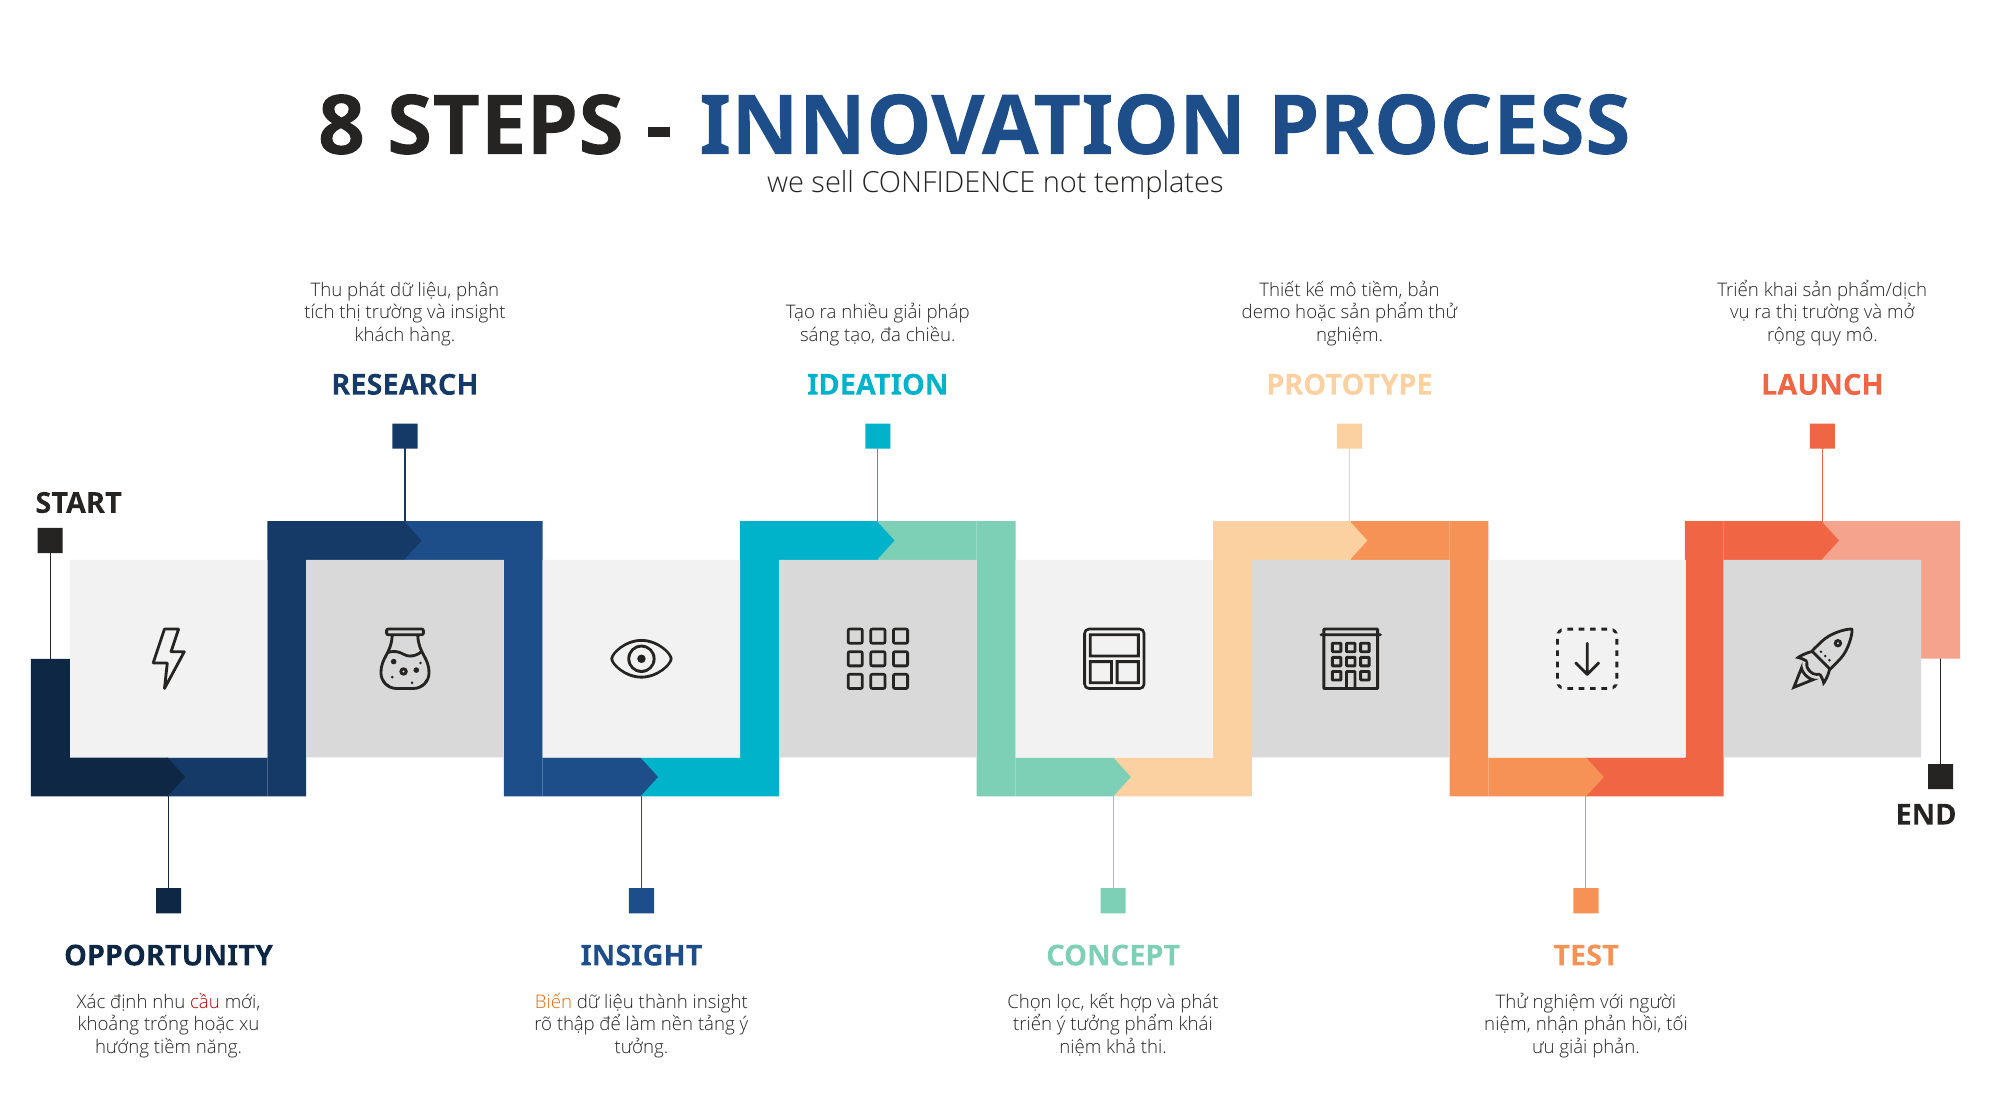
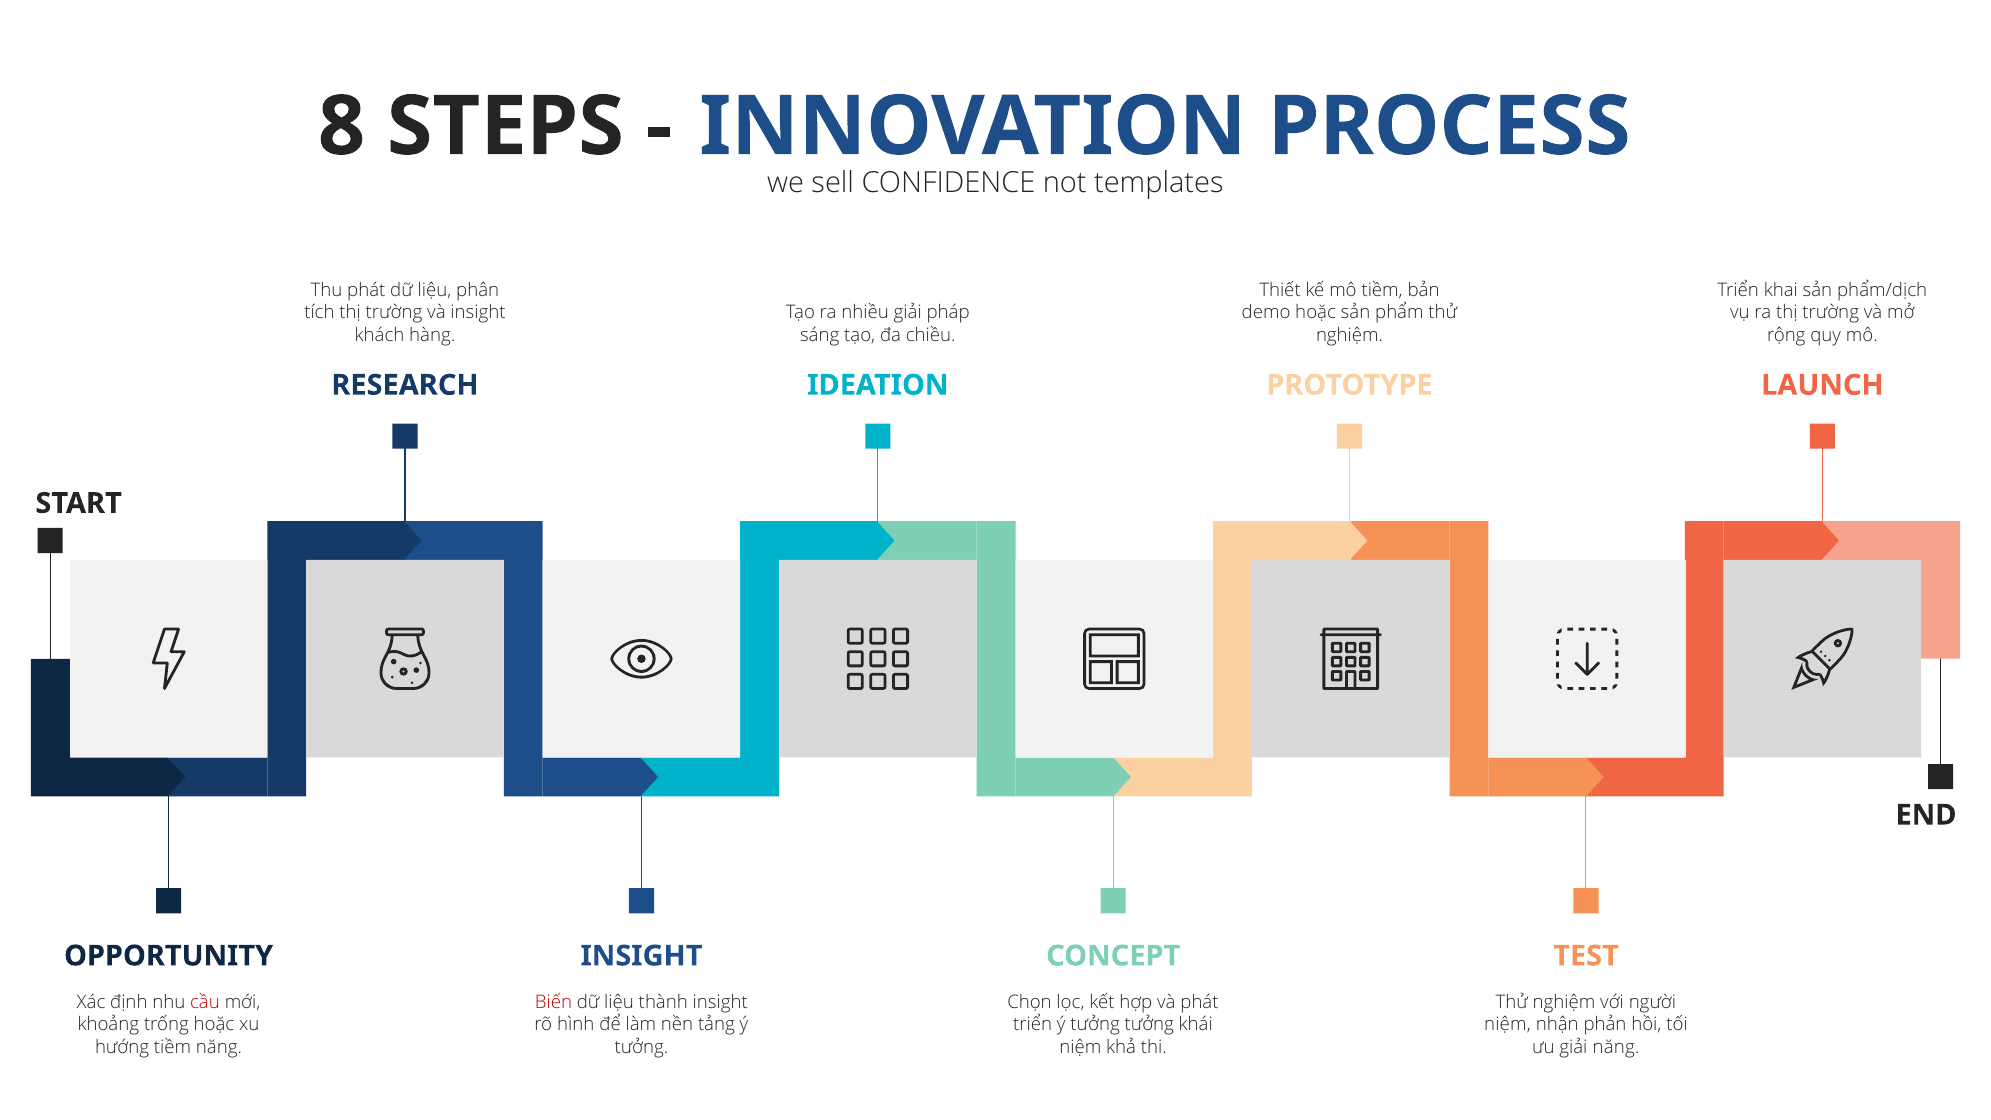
Biến colour: orange -> red
thập: thập -> hình
tưởng phẩm: phẩm -> tưởng
giải phản: phản -> năng
